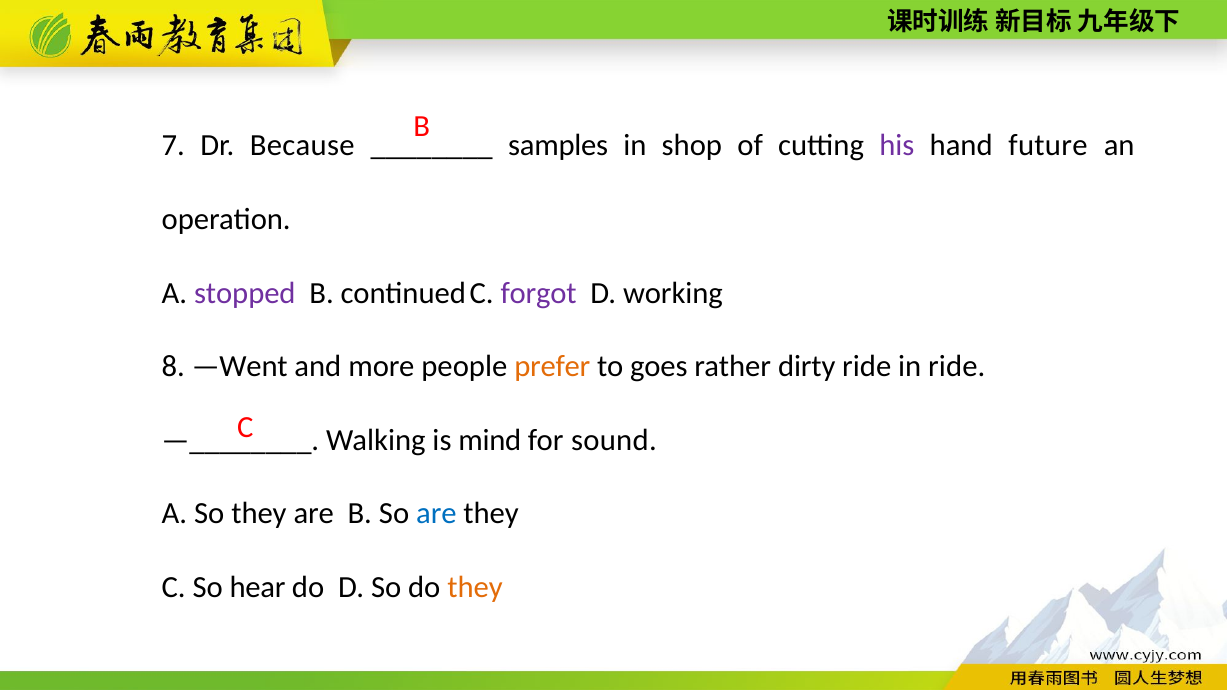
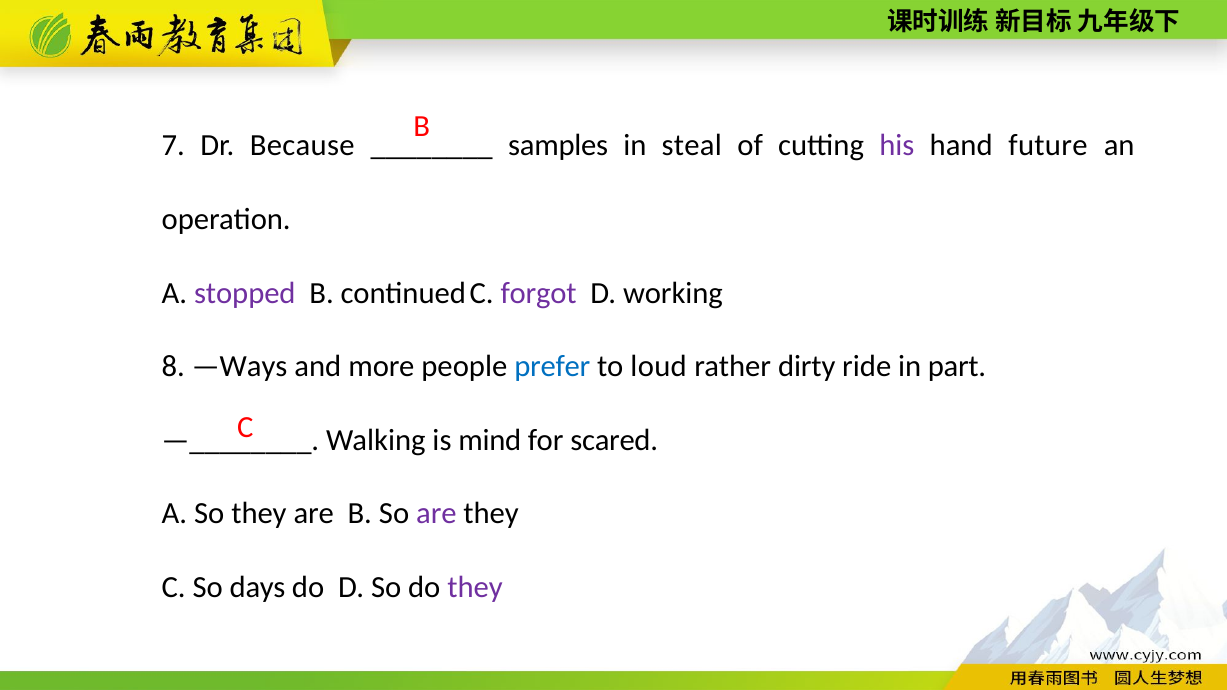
shop: shop -> steal
—Went: —Went -> —Ways
prefer colour: orange -> blue
goes: goes -> loud
in ride: ride -> part
sound: sound -> scared
are at (436, 514) colour: blue -> purple
hear: hear -> days
they at (475, 587) colour: orange -> purple
